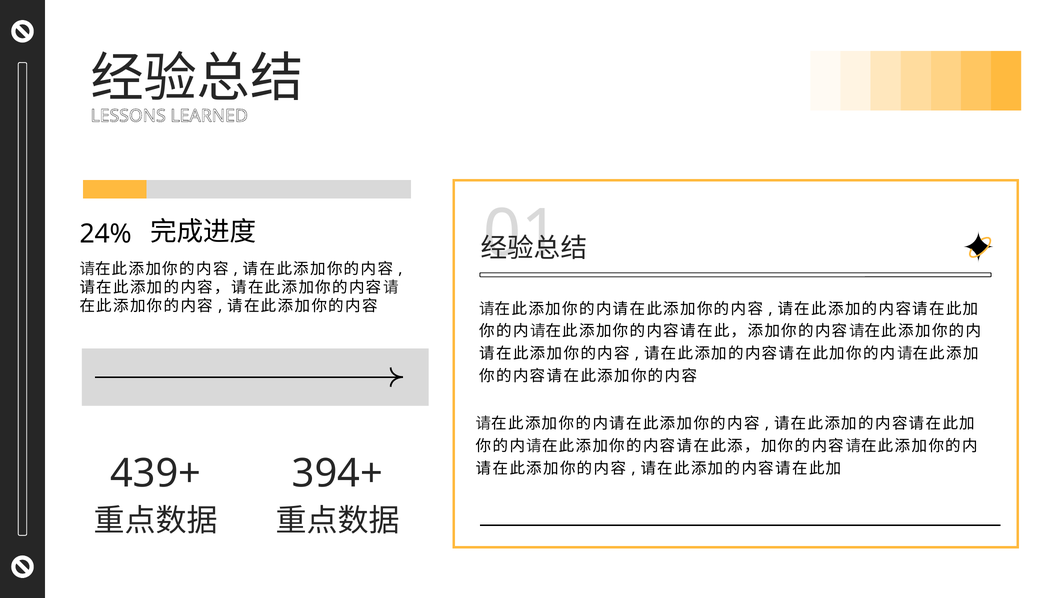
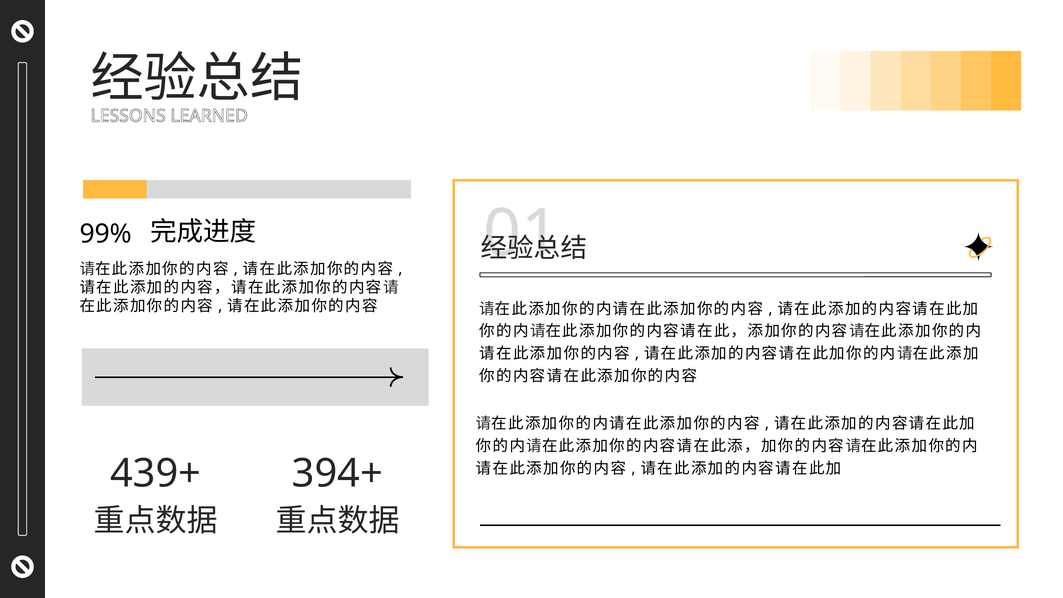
24%: 24% -> 99%
